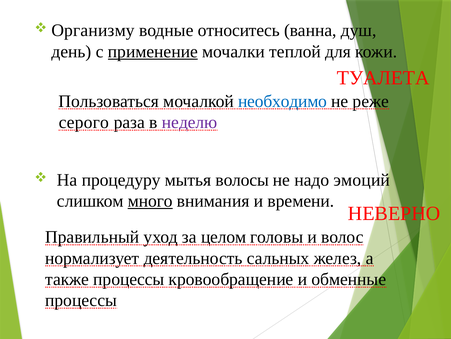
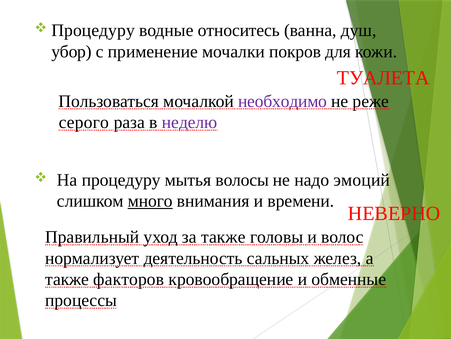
Организму at (93, 30): Организму -> Процедуру
день: день -> убор
применение underline: present -> none
теплой: теплой -> покров
необходимо colour: blue -> purple
за целом: целом -> также
также процессы: процессы -> факторов
